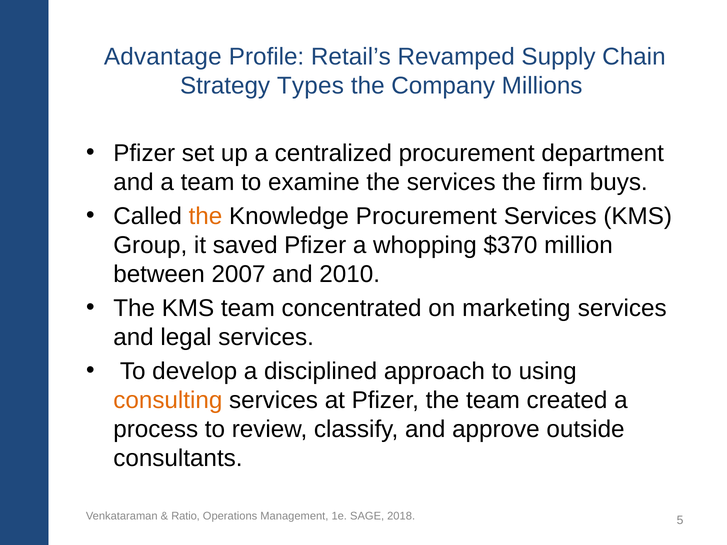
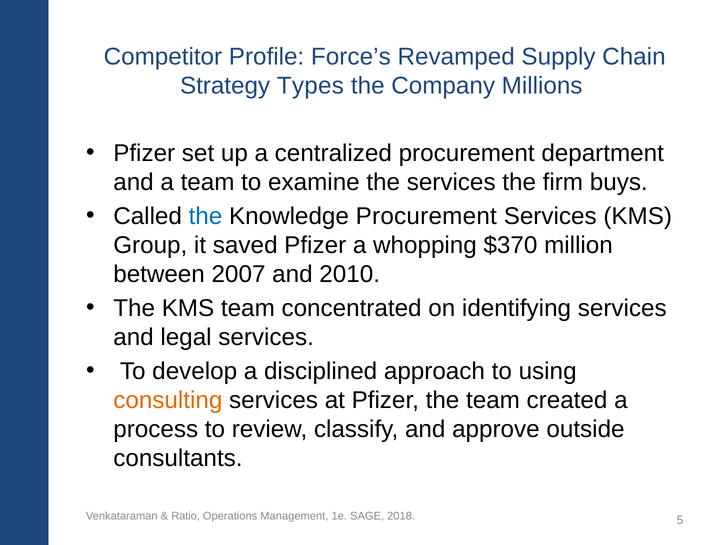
Advantage: Advantage -> Competitor
Retail’s: Retail’s -> Force’s
the at (205, 216) colour: orange -> blue
marketing: marketing -> identifying
